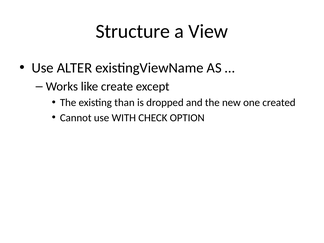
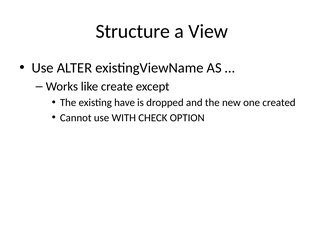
than: than -> have
